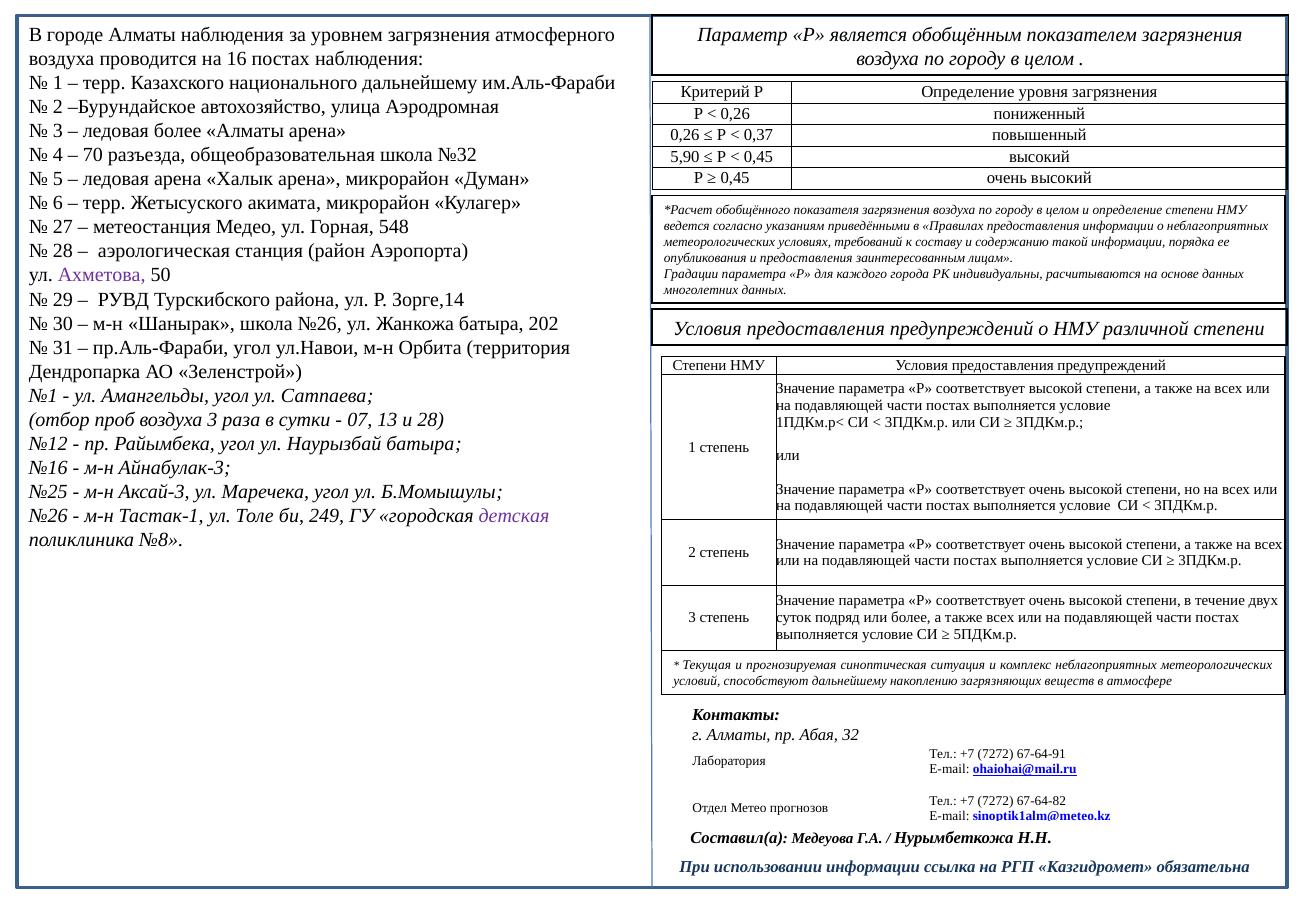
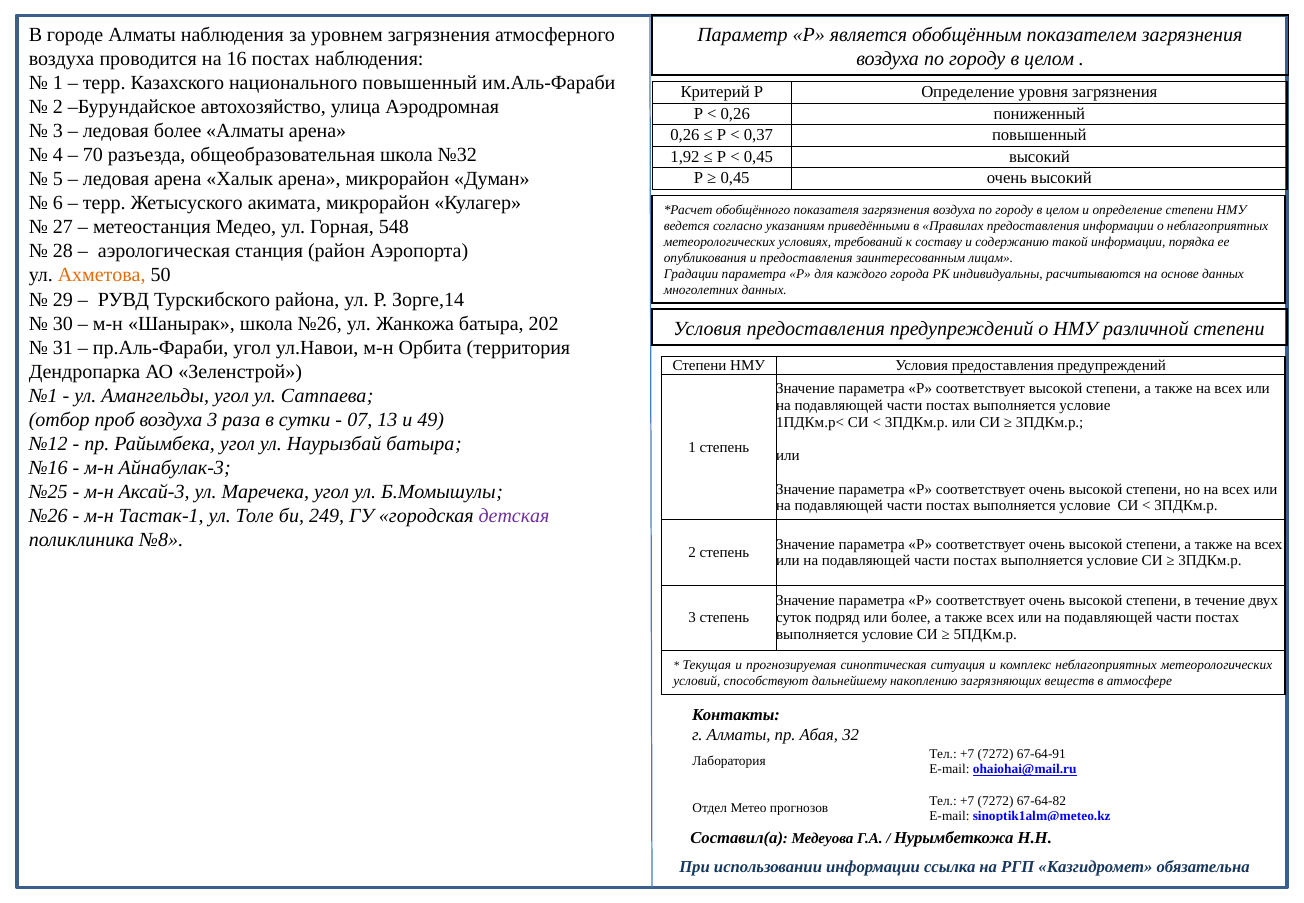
национального дальнейшему: дальнейшему -> повышенный
5,90: 5,90 -> 1,92
Ахметова colour: purple -> orange
и 28: 28 -> 49
